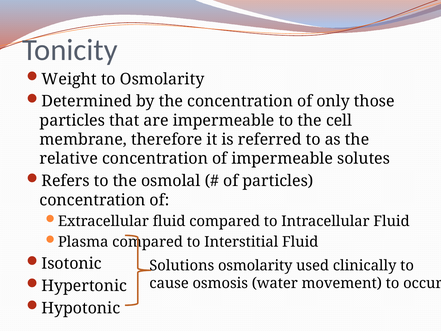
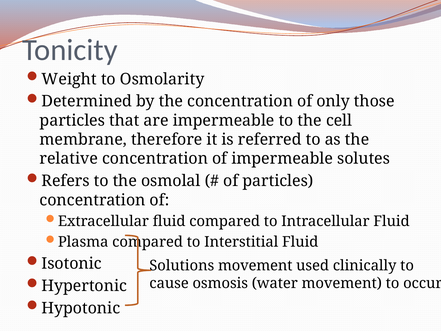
Solutions osmolarity: osmolarity -> movement
